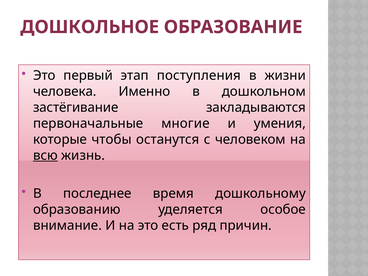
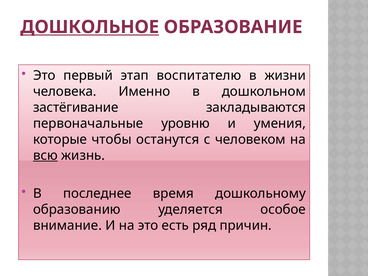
ДОШКОЛЬНОЕ underline: none -> present
поступления: поступления -> воспитателю
многие: многие -> уровню
